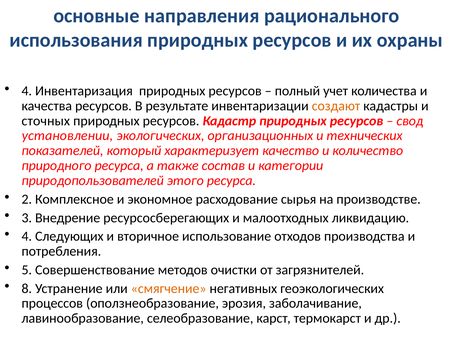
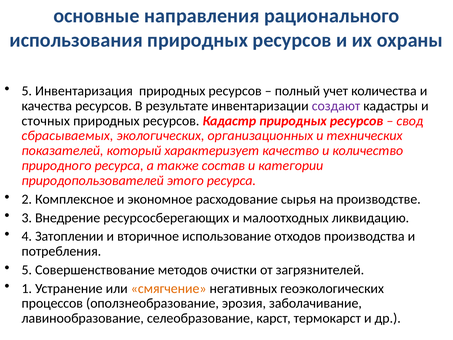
4 at (27, 91): 4 -> 5
создают colour: orange -> purple
установлении: установлении -> сбрасываемых
Следующих: Следующих -> Затоплении
8: 8 -> 1
